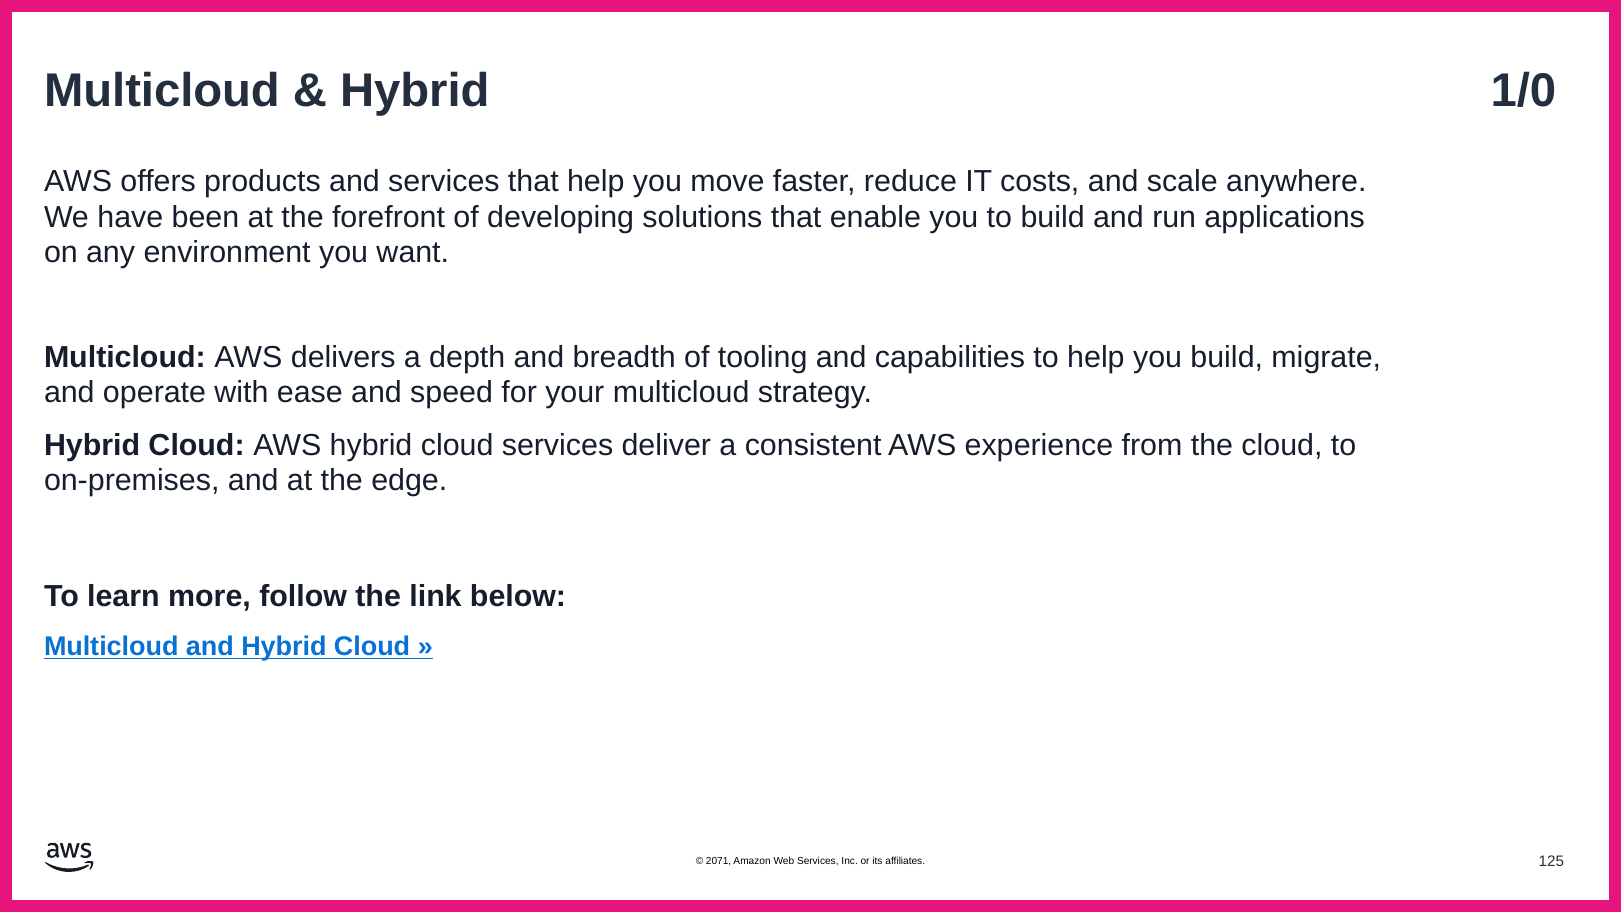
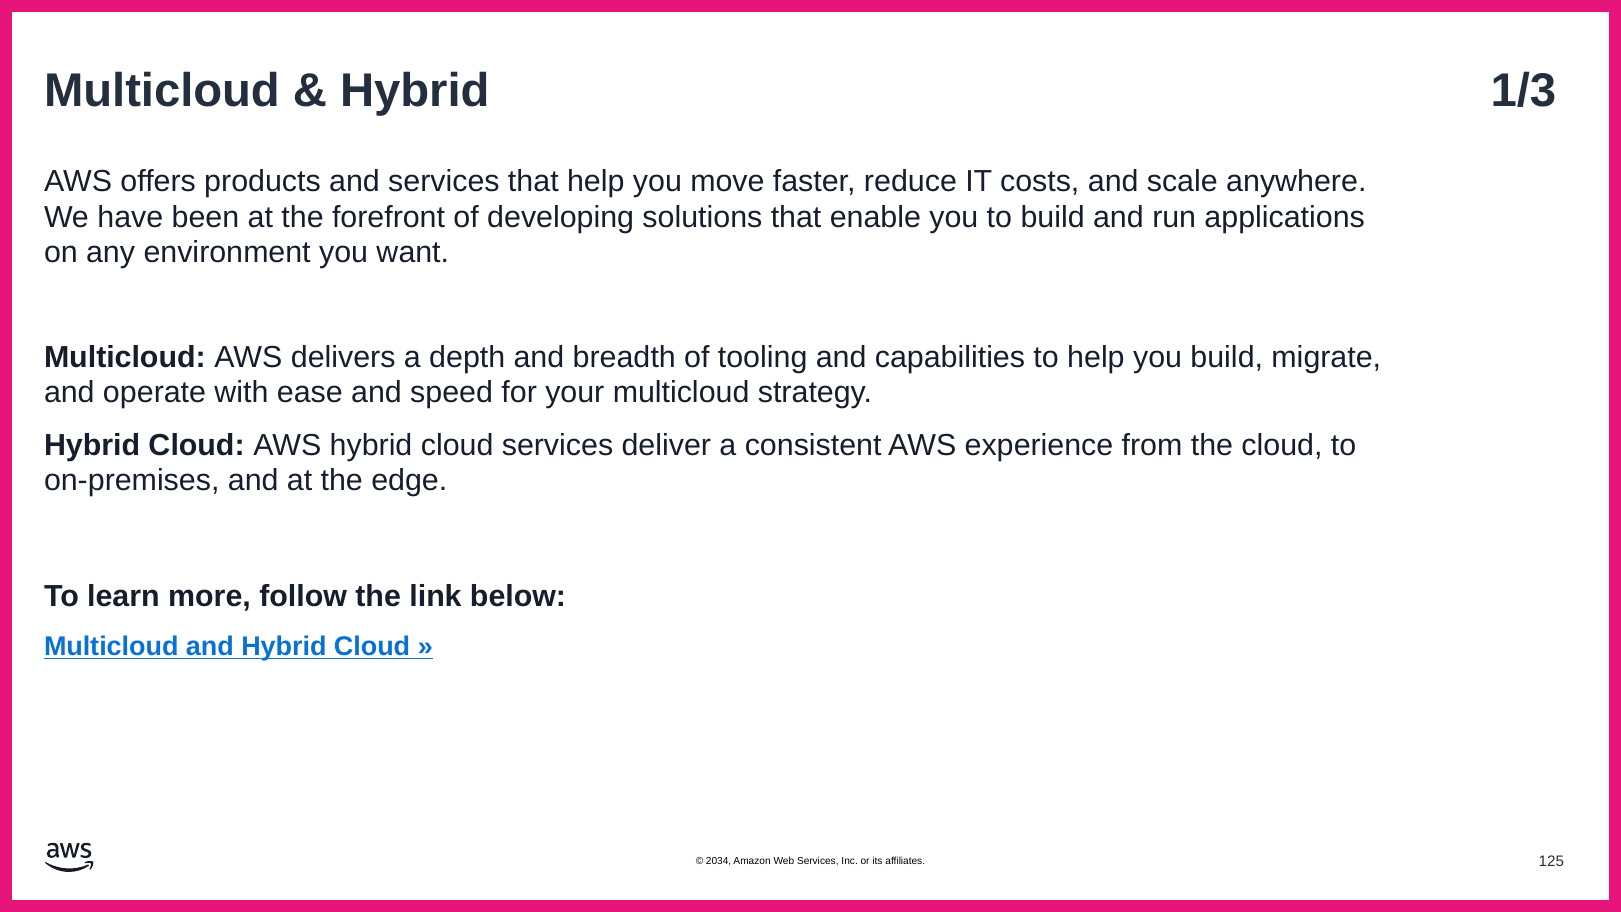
1/0: 1/0 -> 1/3
2071: 2071 -> 2034
